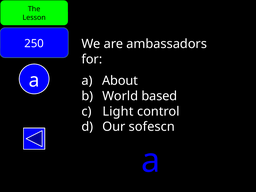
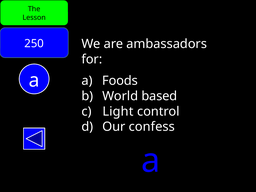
About: About -> Foods
sofescn: sofescn -> confess
